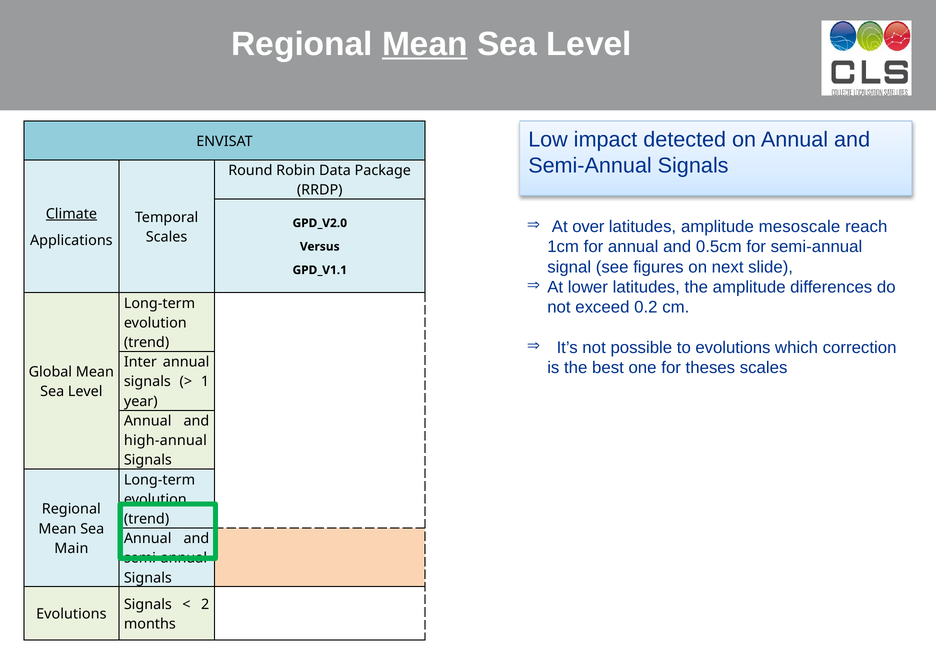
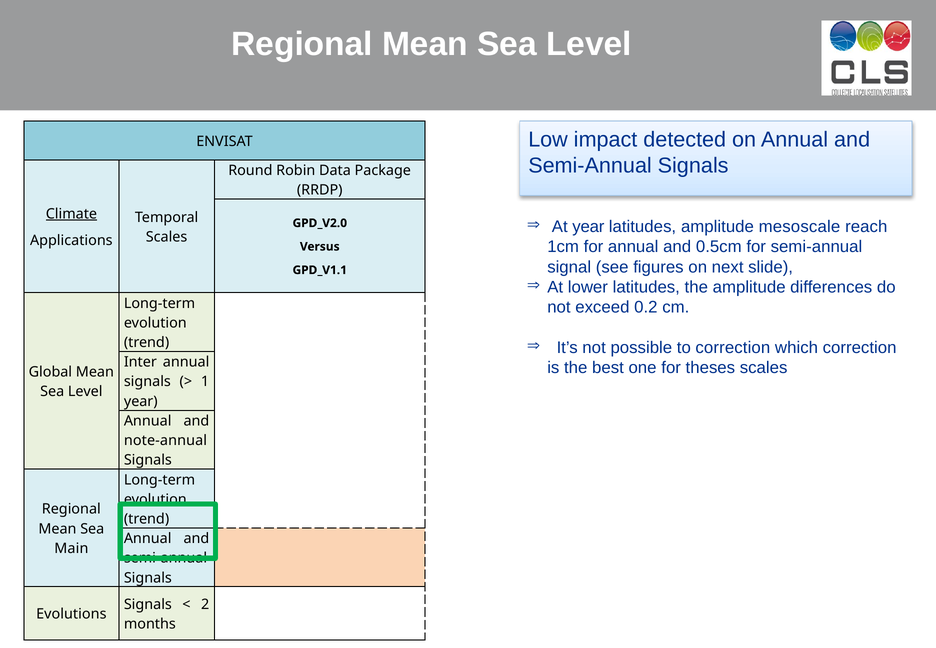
Mean at (425, 44) underline: present -> none
At over: over -> year
to evolutions: evolutions -> correction
high-annual: high-annual -> note-annual
